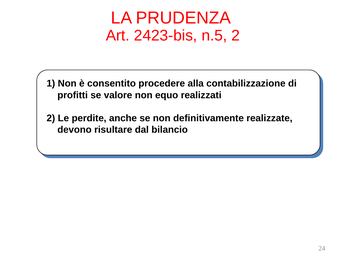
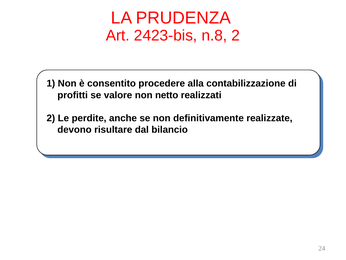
n.5: n.5 -> n.8
equo: equo -> netto
